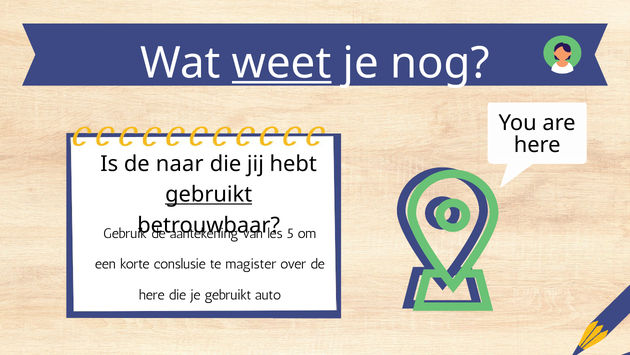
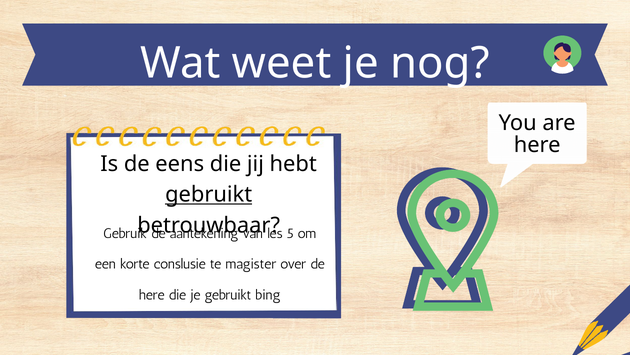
weet underline: present -> none
naar: naar -> eens
auto: auto -> bing
